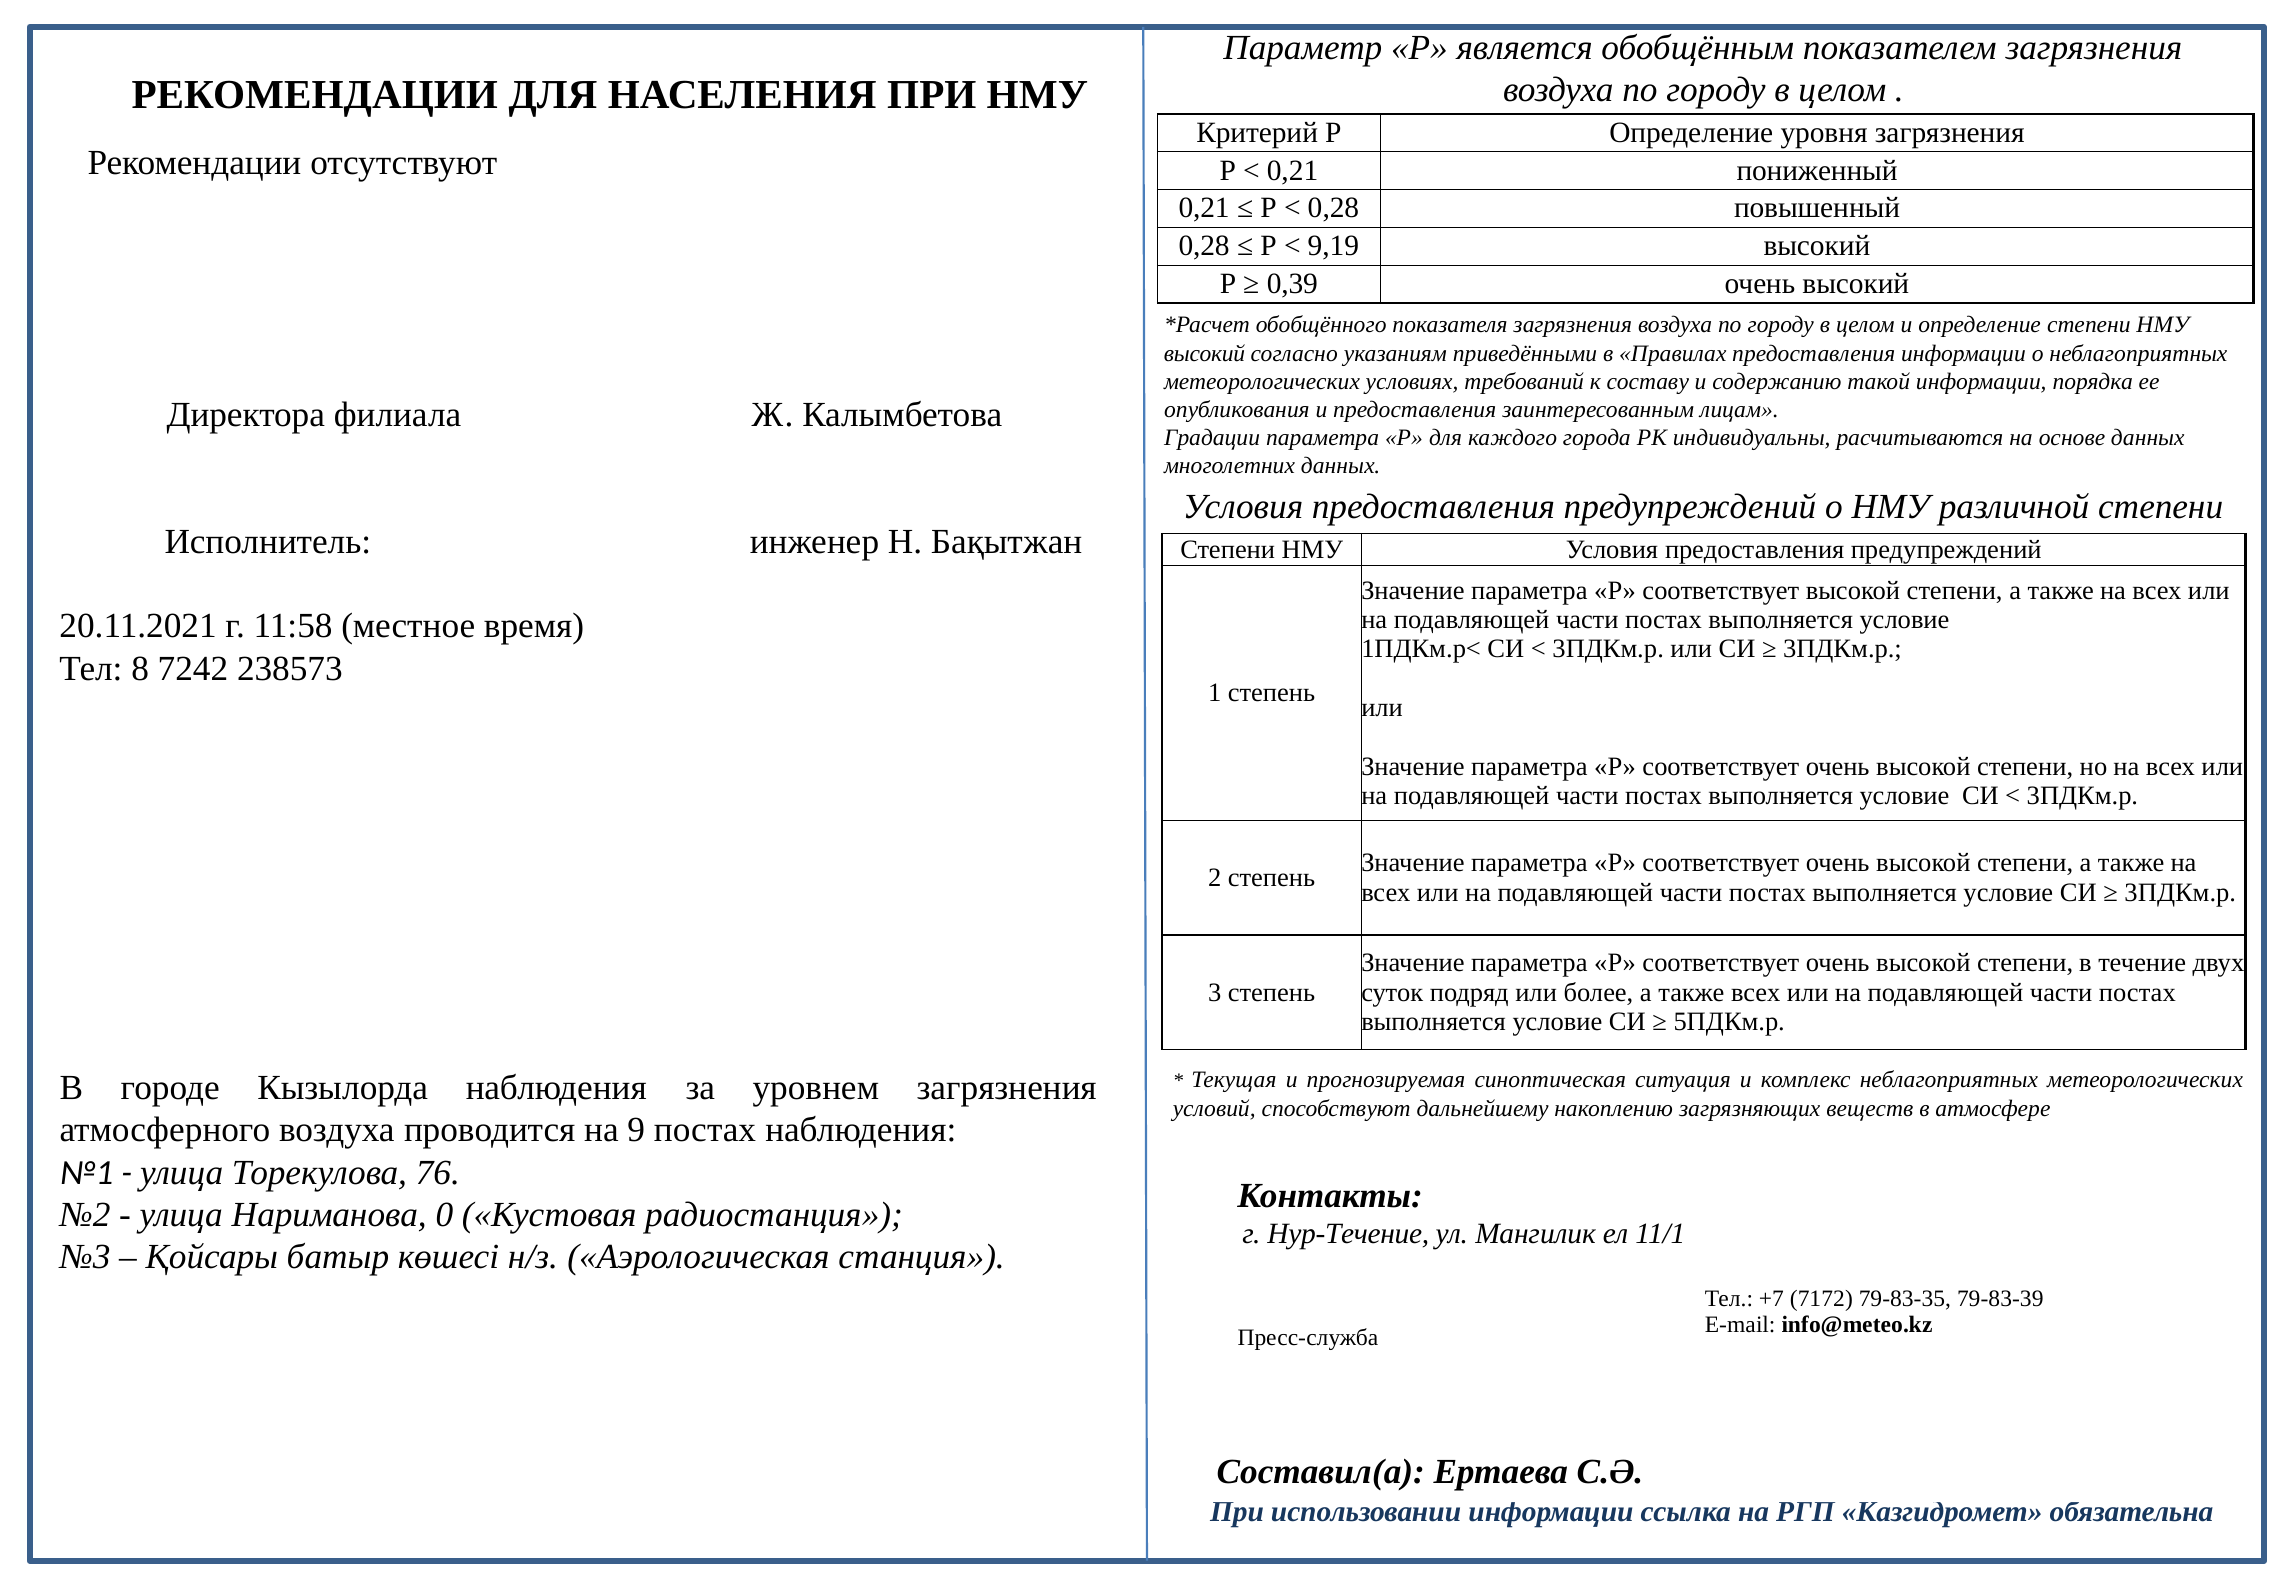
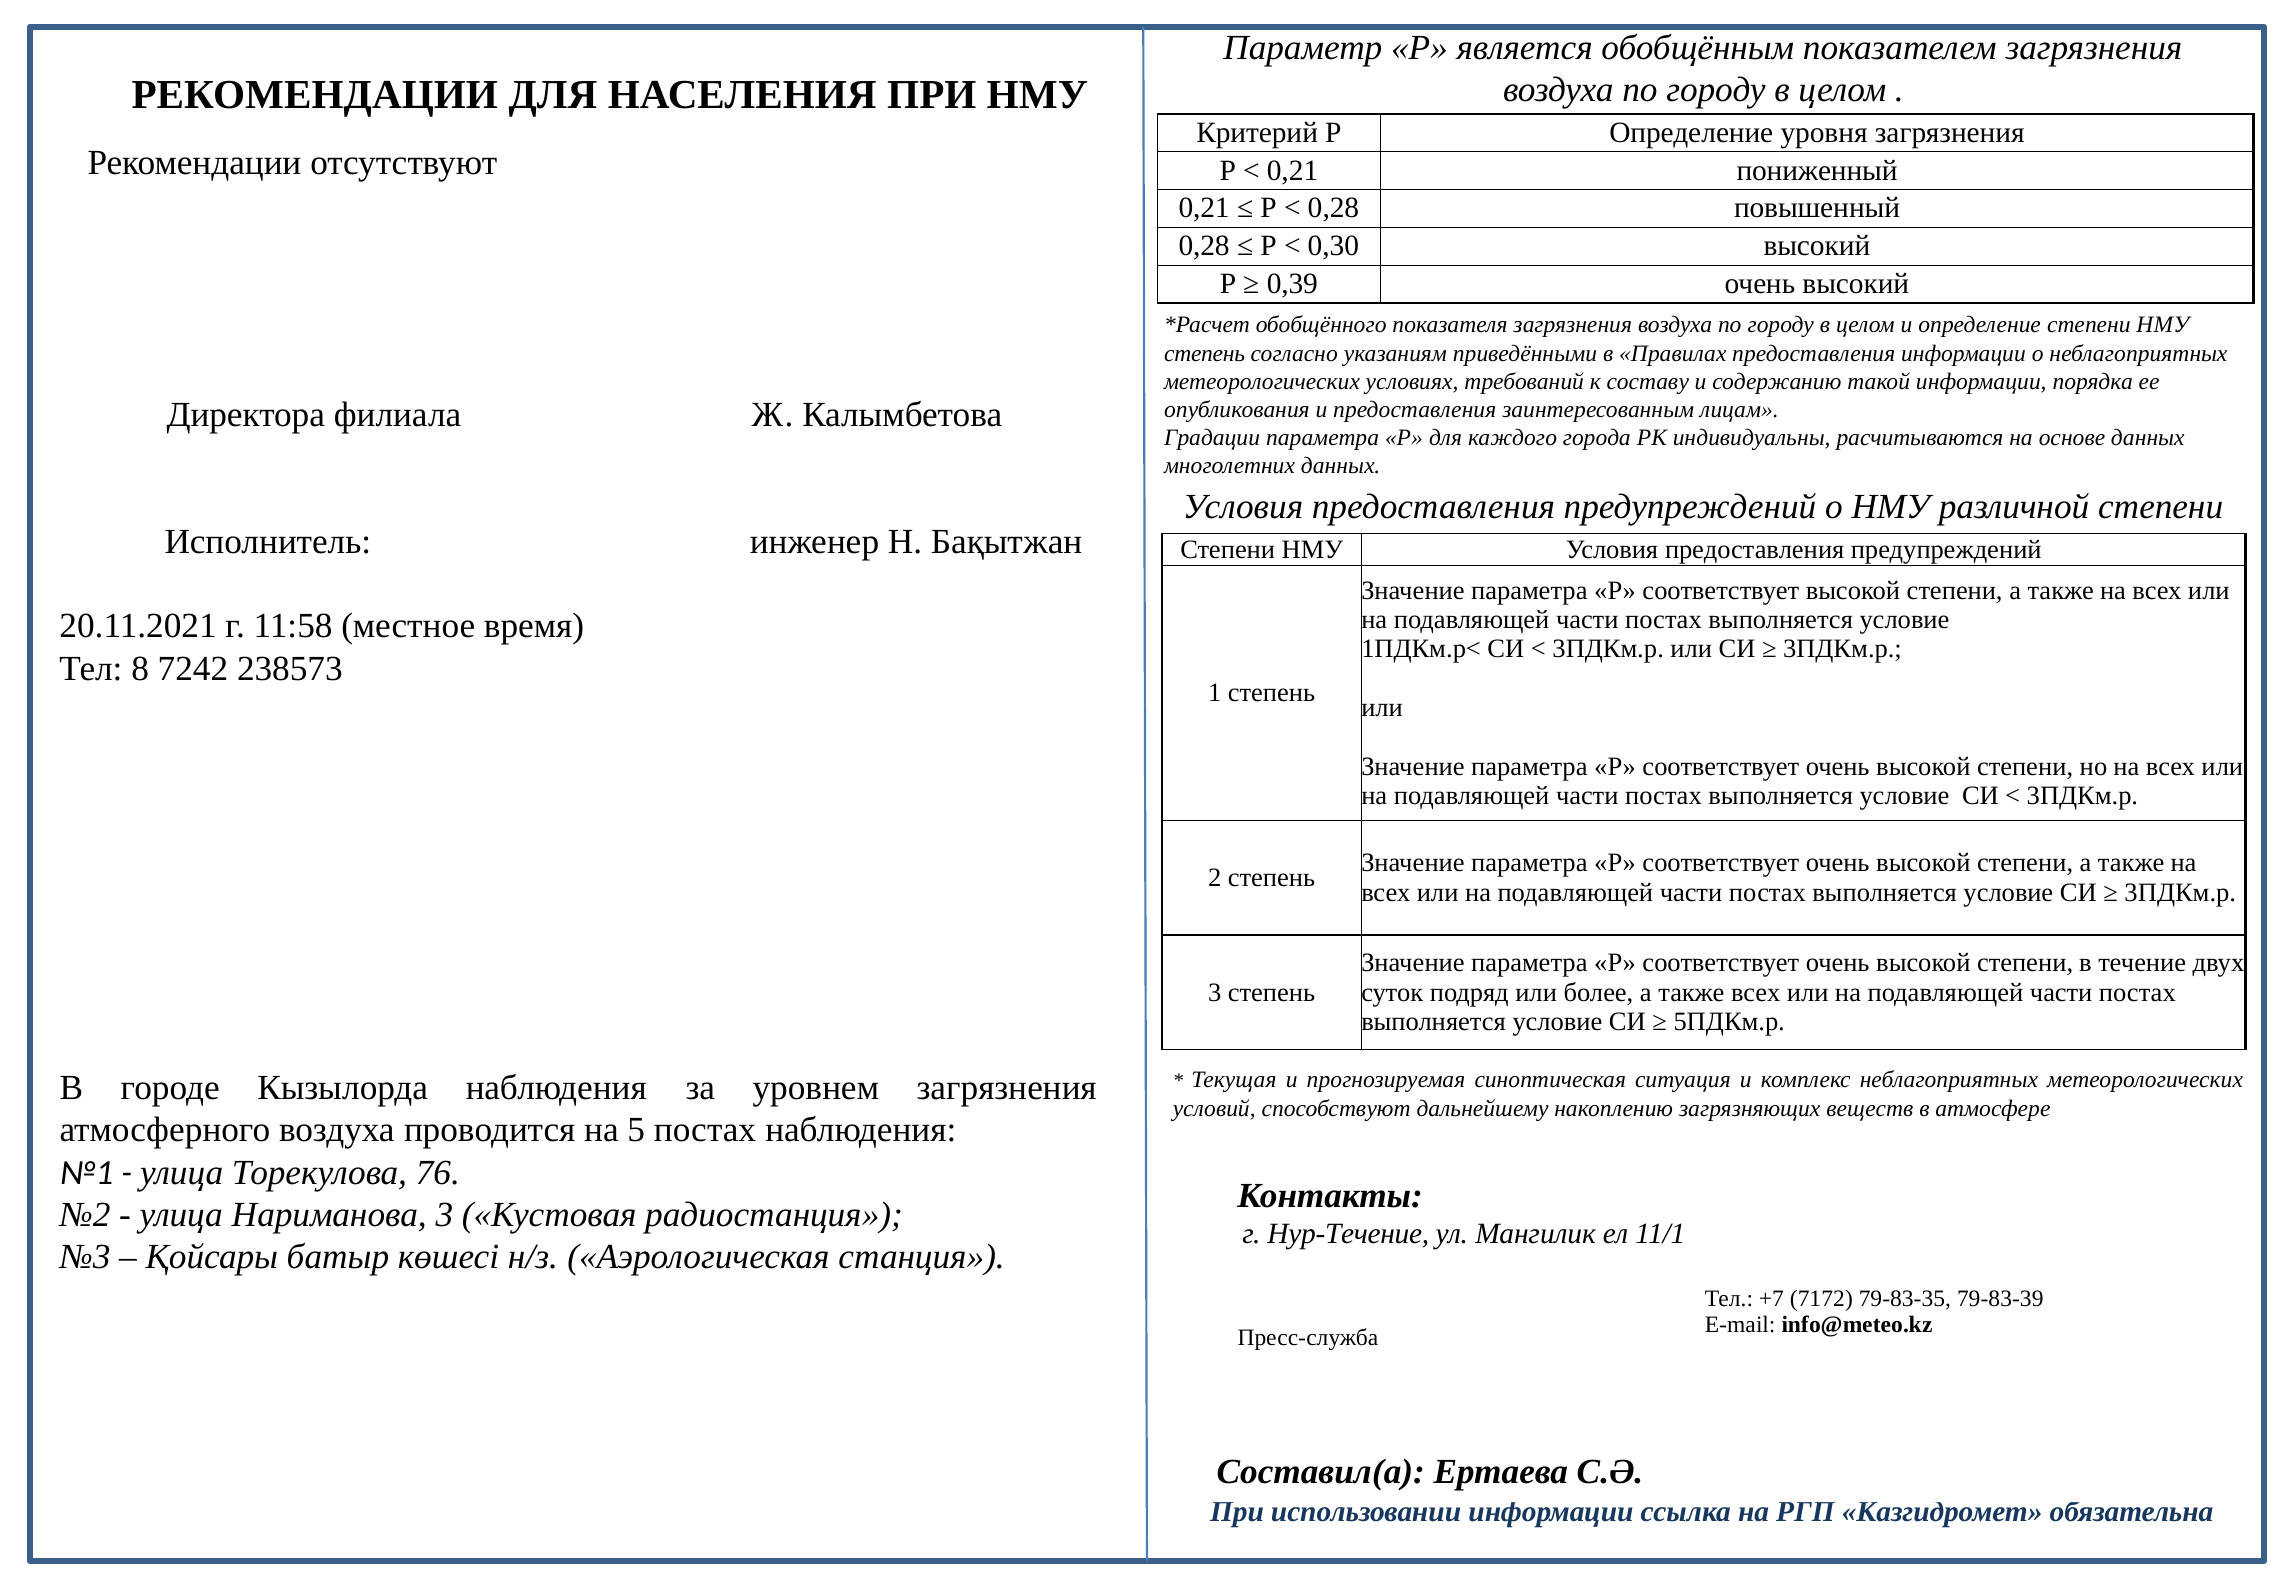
9,19: 9,19 -> 0,30
высокий at (1205, 353): высокий -> степень
9: 9 -> 5
Нариманова 0: 0 -> 3
